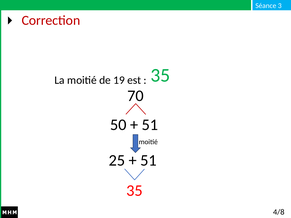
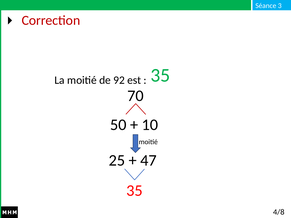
19: 19 -> 92
51 at (150, 125): 51 -> 10
51 at (149, 161): 51 -> 47
